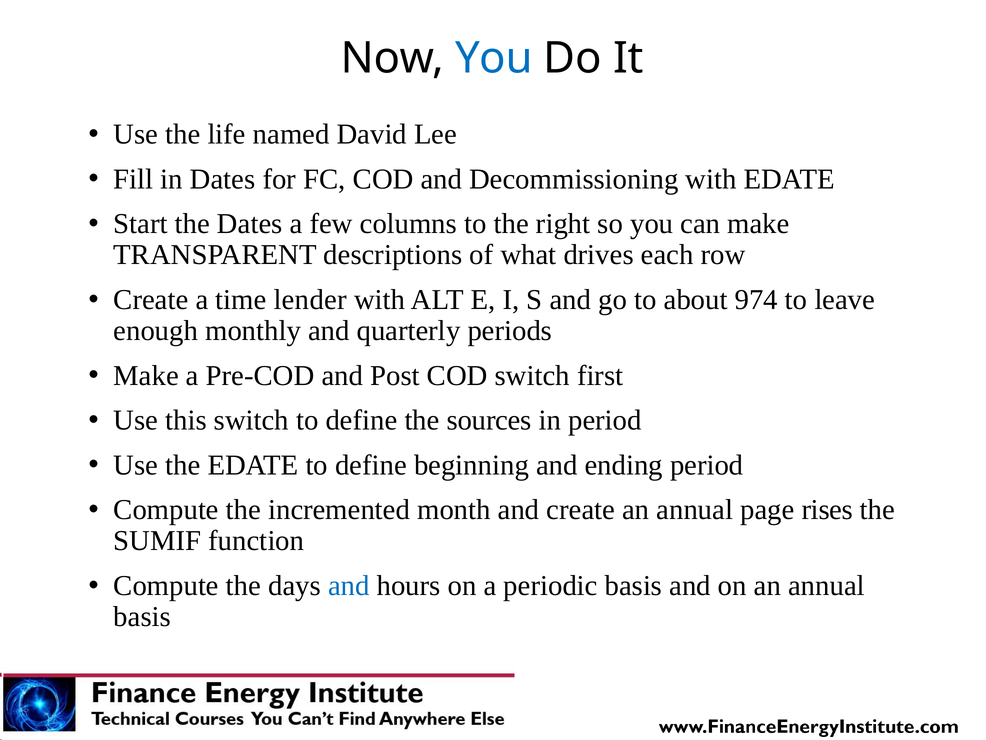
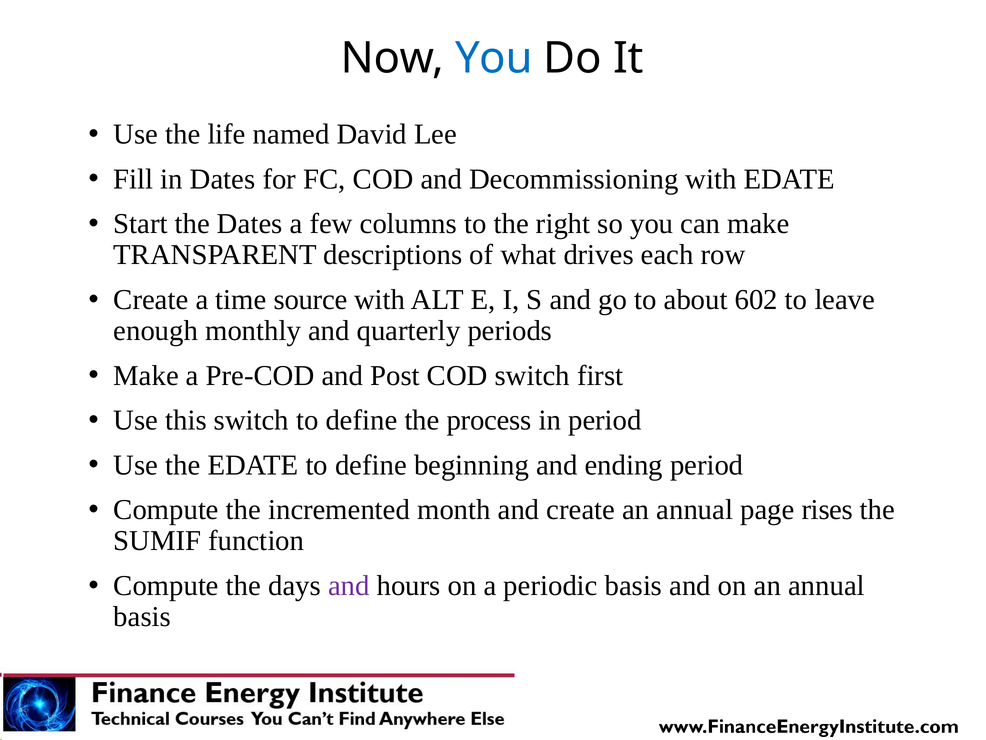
lender: lender -> source
974: 974 -> 602
sources: sources -> process
and at (349, 585) colour: blue -> purple
